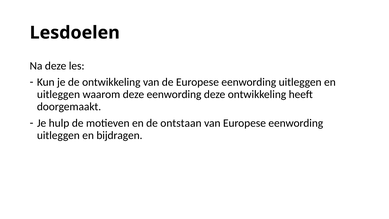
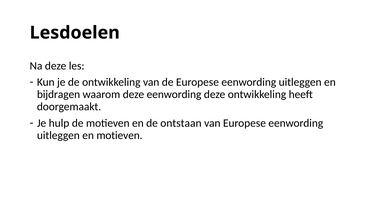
uitleggen at (58, 94): uitleggen -> bijdragen
en bijdragen: bijdragen -> motieven
